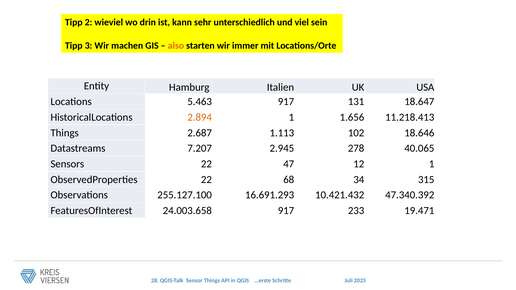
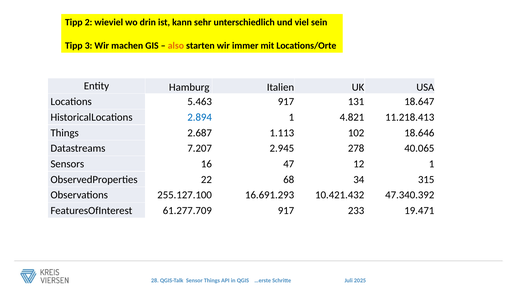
2.894 colour: orange -> blue
1.656: 1.656 -> 4.821
Sensors 22: 22 -> 16
24.003.658: 24.003.658 -> 61.277.709
